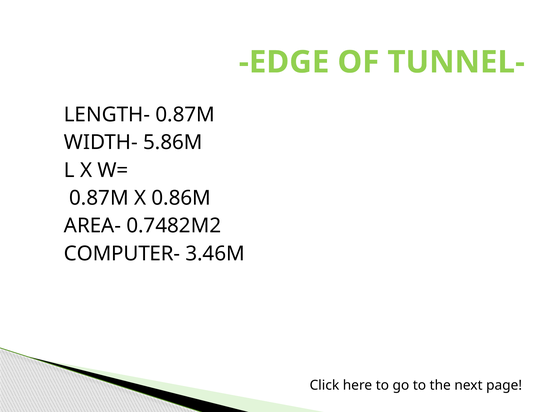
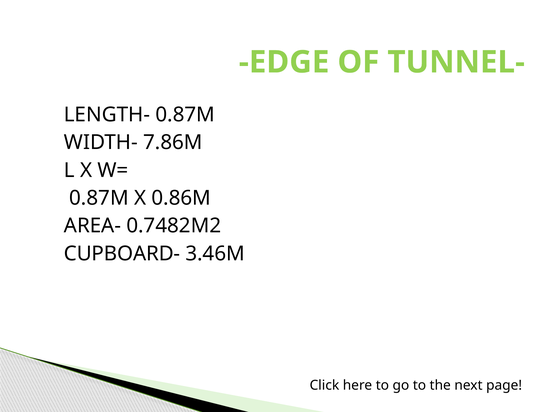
5.86M: 5.86M -> 7.86M
COMPUTER-: COMPUTER- -> CUPBOARD-
